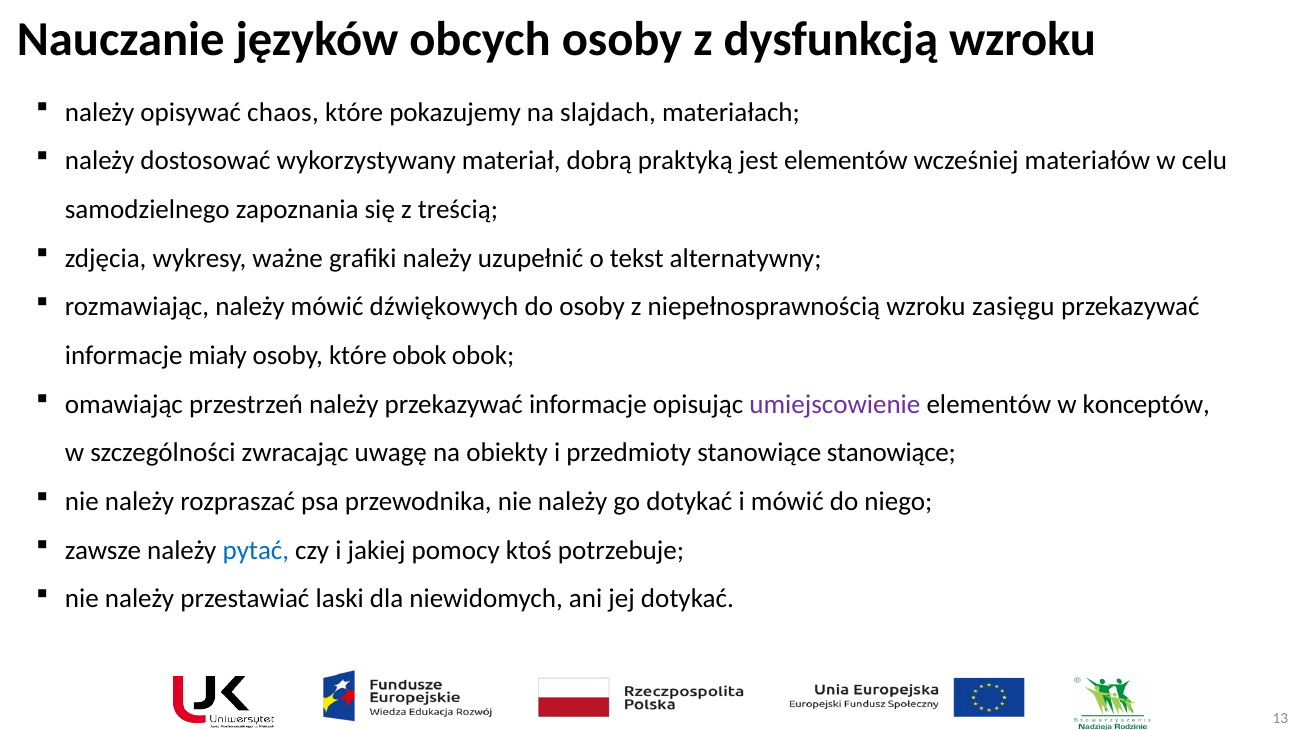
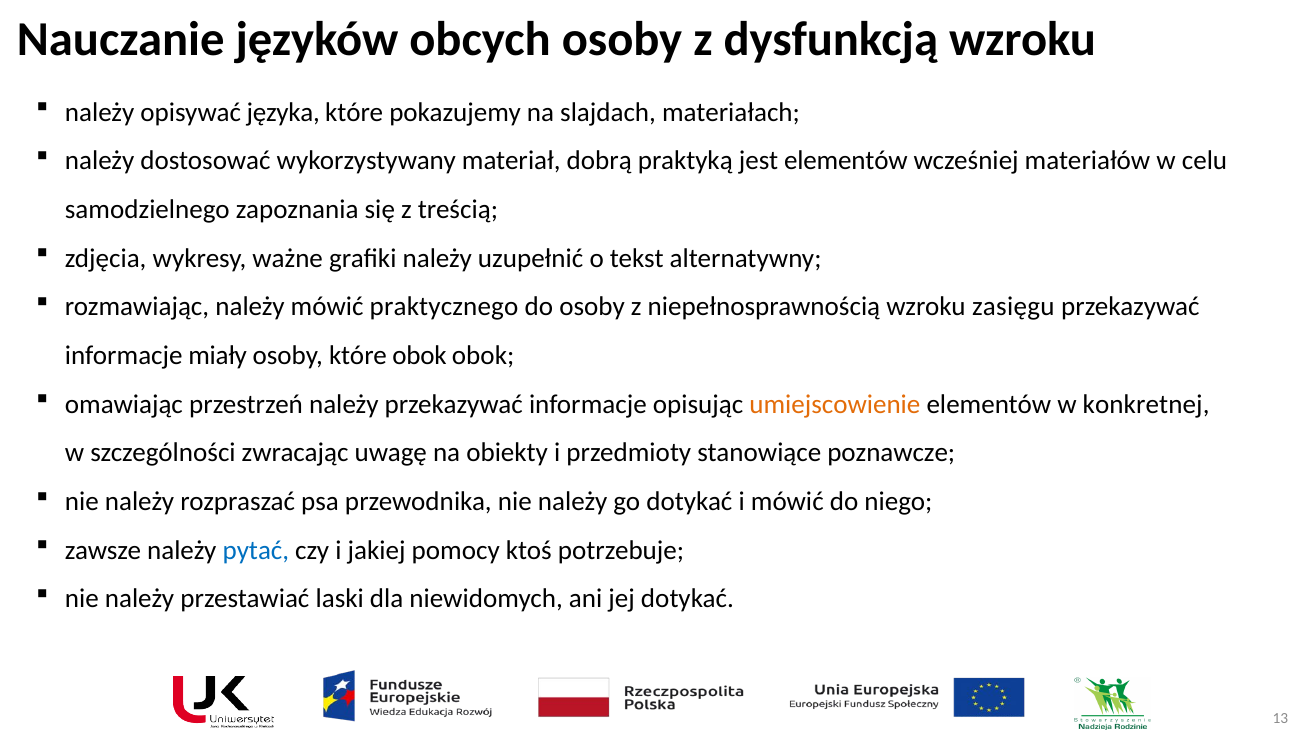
chaos: chaos -> języka
dźwiękowych: dźwiękowych -> praktycznego
umiejscowienie colour: purple -> orange
konceptów: konceptów -> konkretnej
stanowiące stanowiące: stanowiące -> poznawcze
